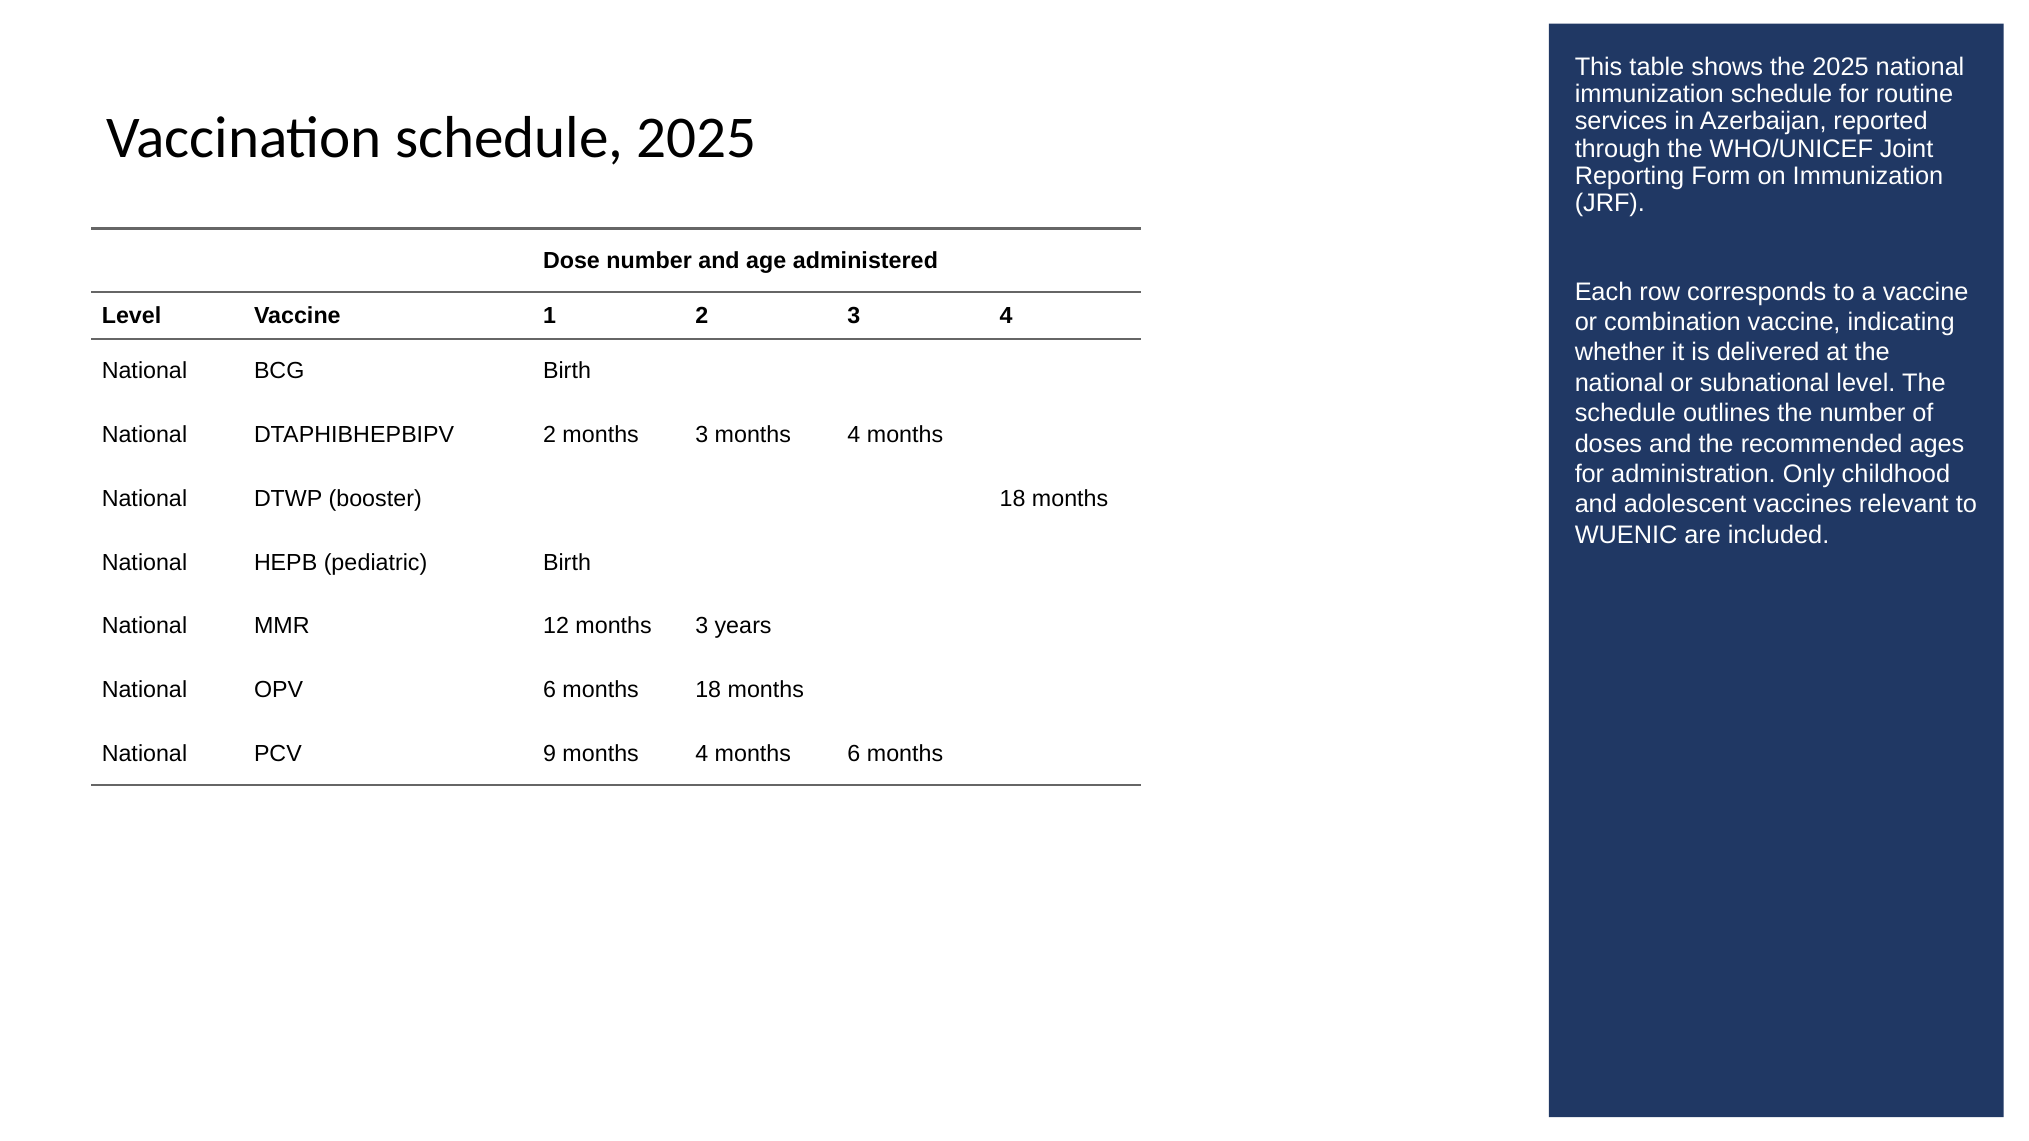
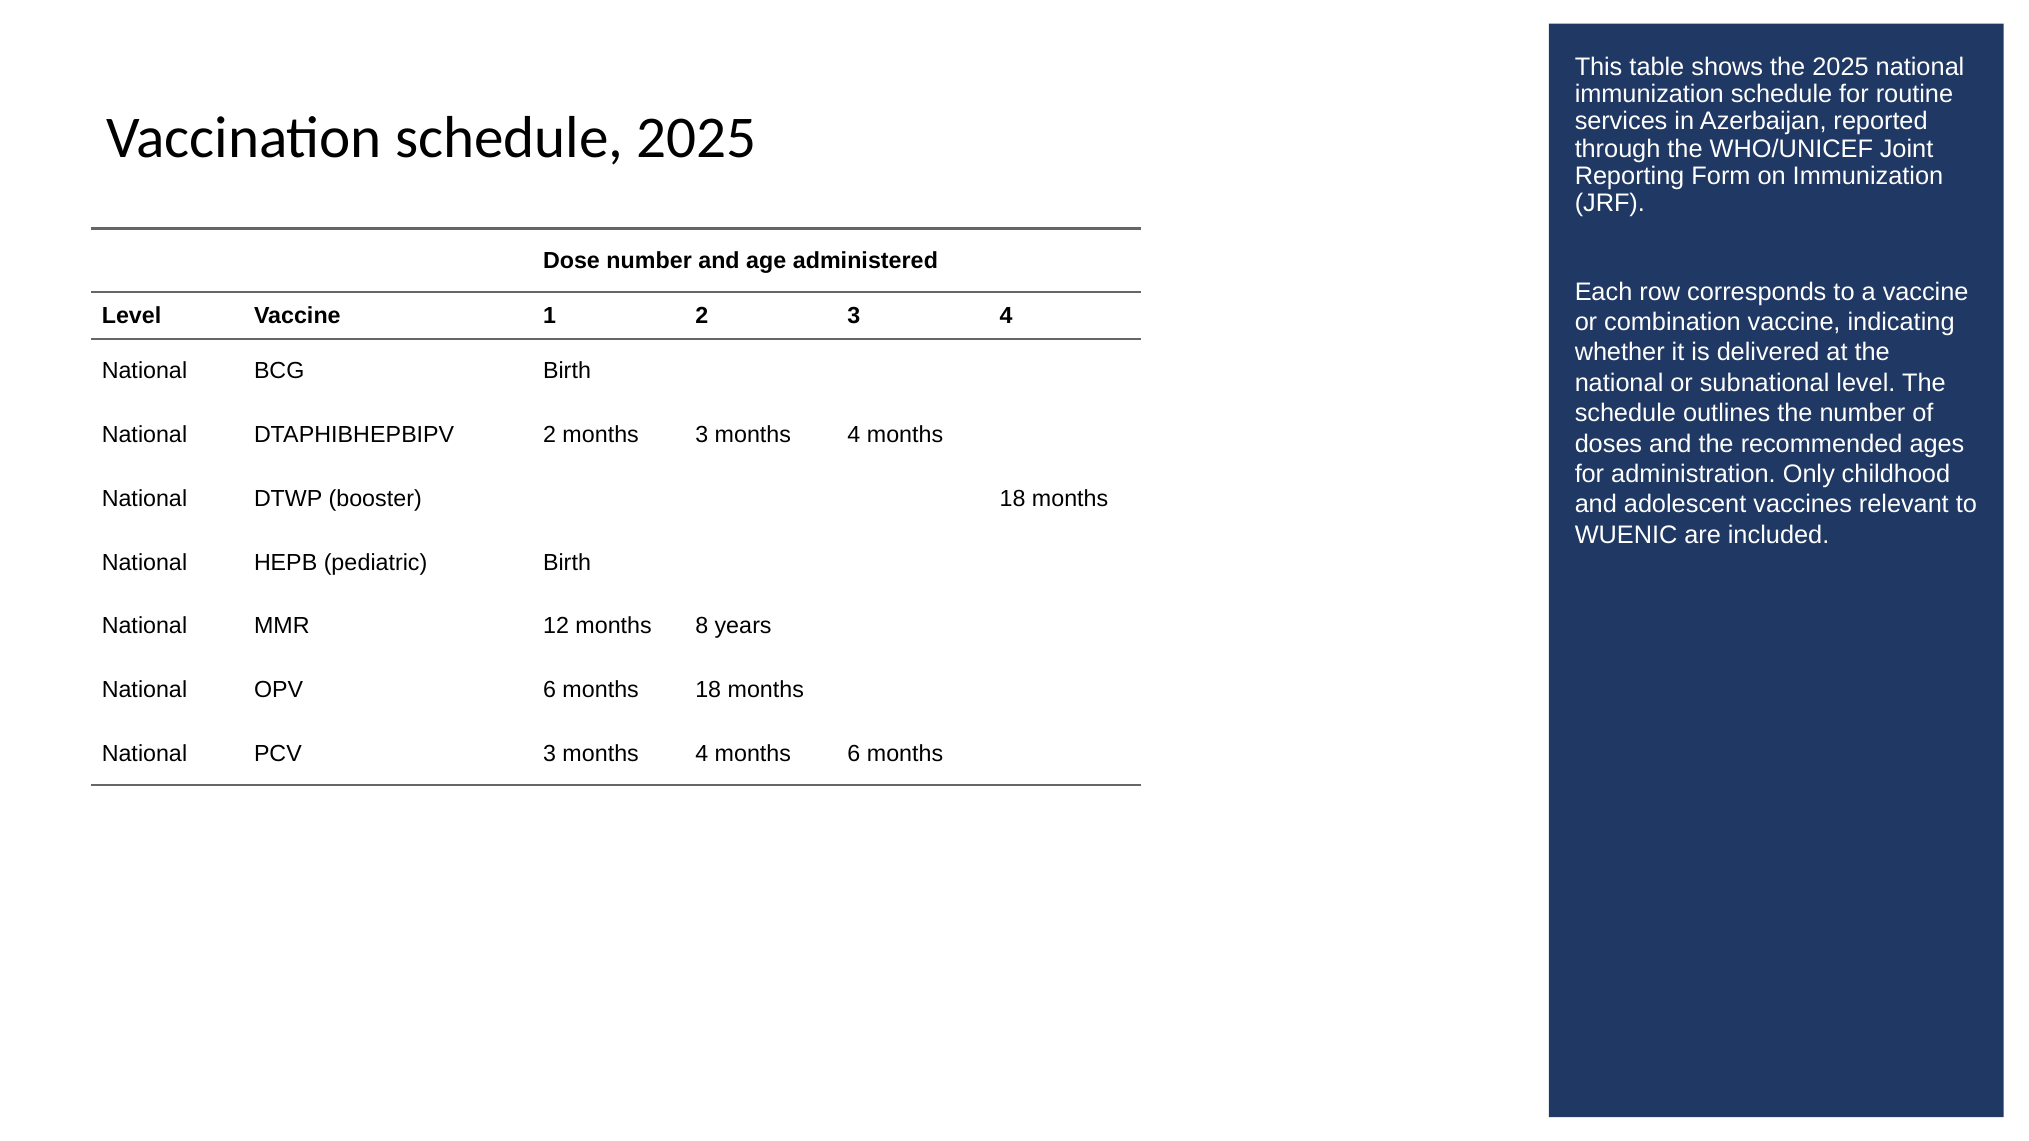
12 months 3: 3 -> 8
PCV 9: 9 -> 3
